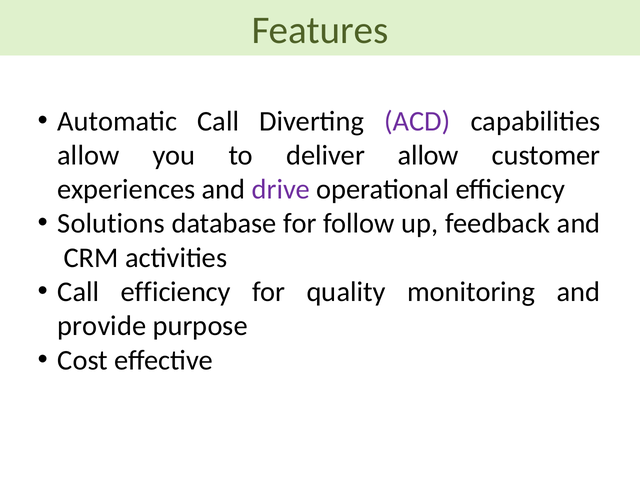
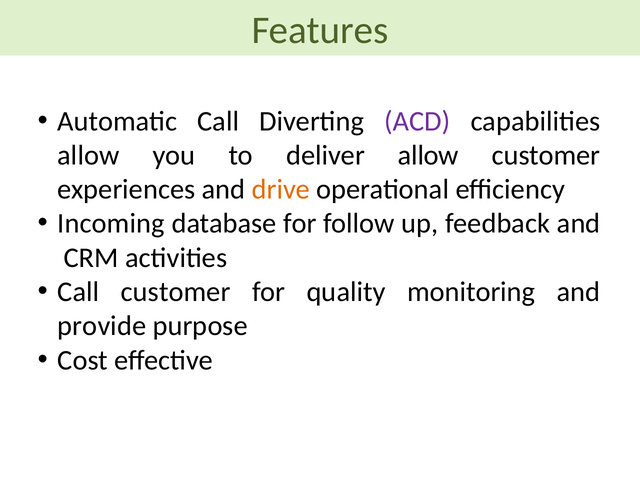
drive colour: purple -> orange
Solutions: Solutions -> Incoming
Call efficiency: efficiency -> customer
